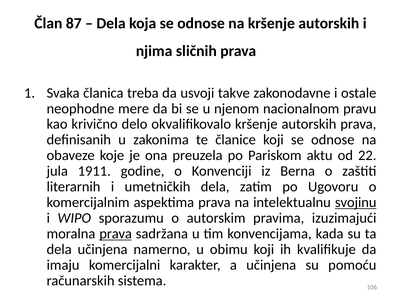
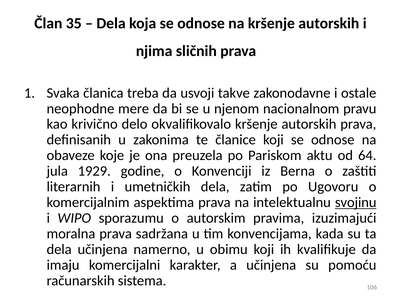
87: 87 -> 35
22: 22 -> 64
1911: 1911 -> 1929
prava at (116, 234) underline: present -> none
